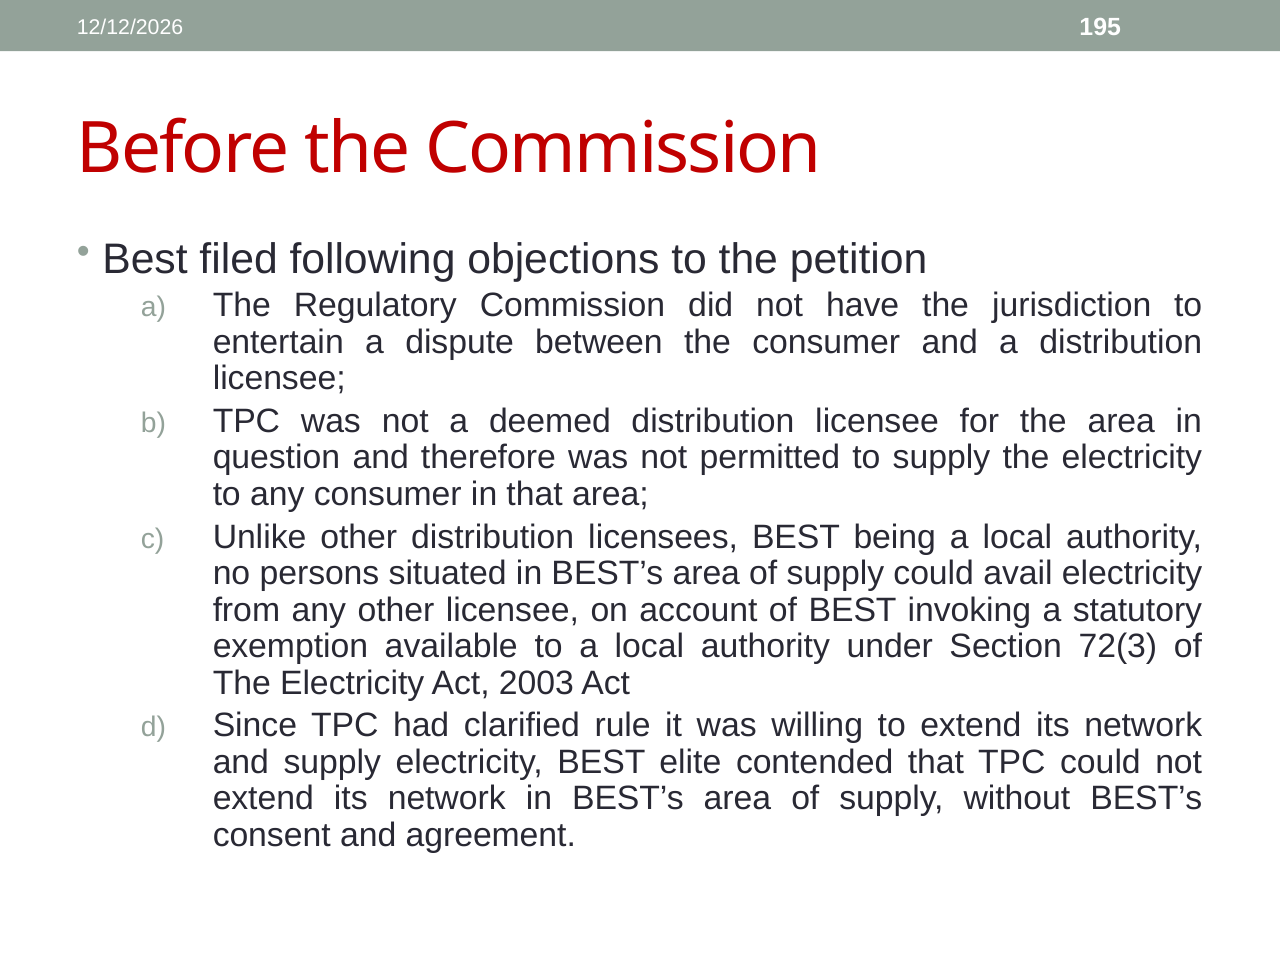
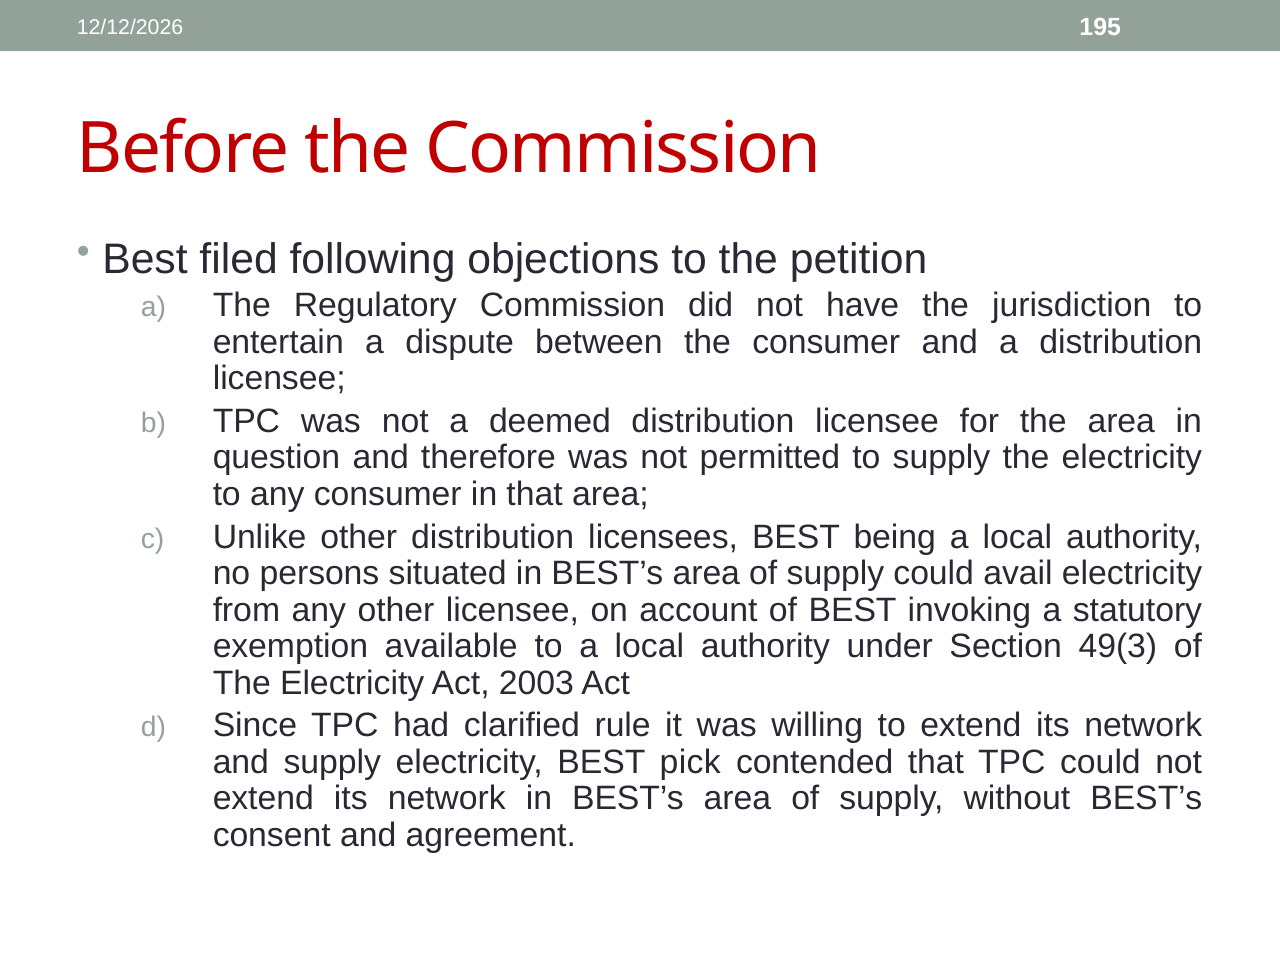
72(3: 72(3 -> 49(3
elite: elite -> pick
